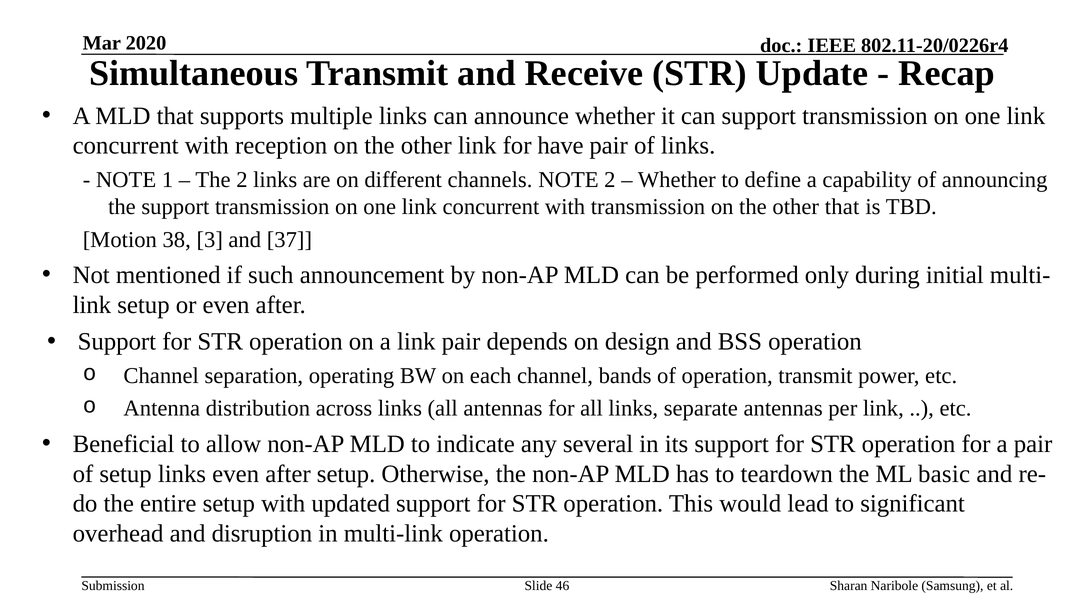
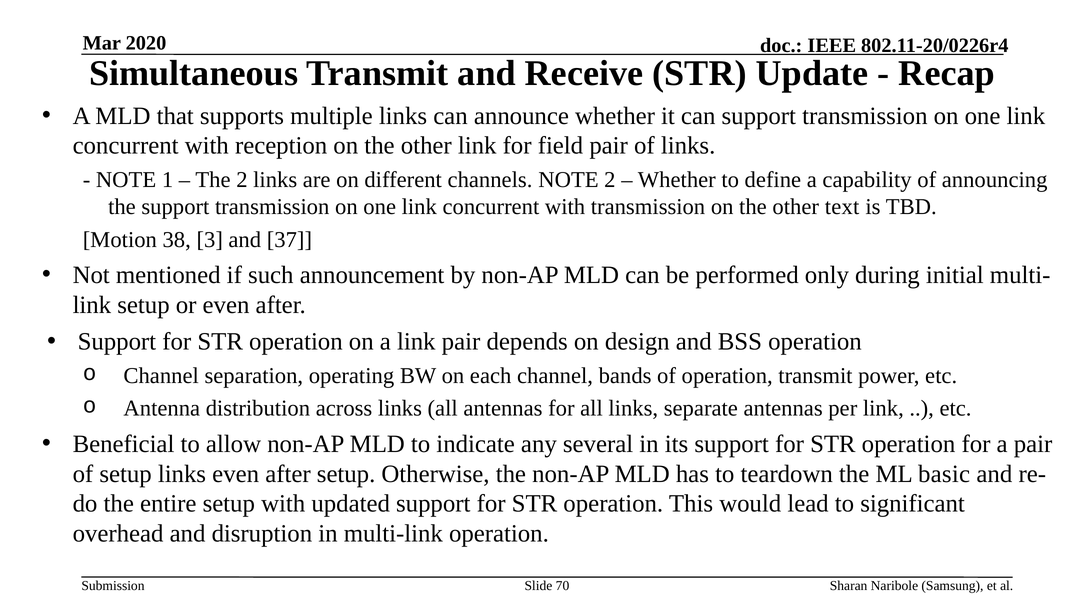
have: have -> field
other that: that -> text
46: 46 -> 70
